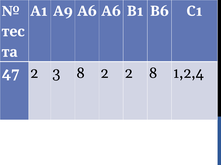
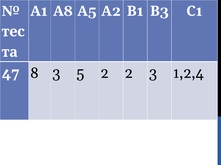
9 at (68, 11): 9 -> 8
6 at (92, 11): 6 -> 5
6 at (116, 11): 6 -> 2
6 at (164, 11): 6 -> 3
47 2: 2 -> 8
3 8: 8 -> 5
2 8: 8 -> 3
